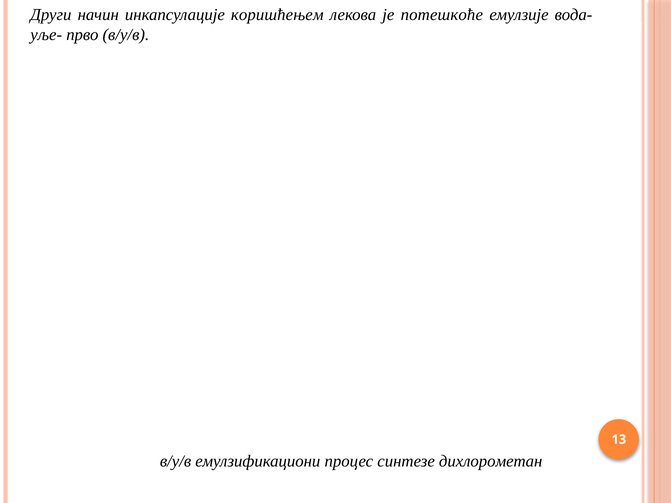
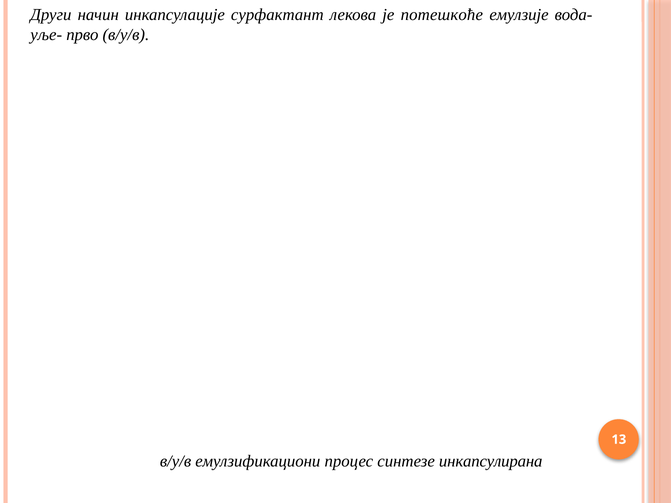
коришћењем: коришћењем -> сурфактант
дихлорометан: дихлорометан -> инкапсулирана
